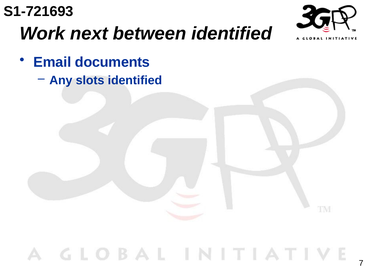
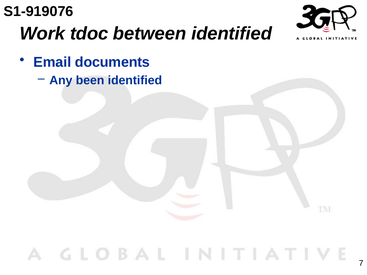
S1-721693: S1-721693 -> S1-919076
next: next -> tdoc
slots: slots -> been
